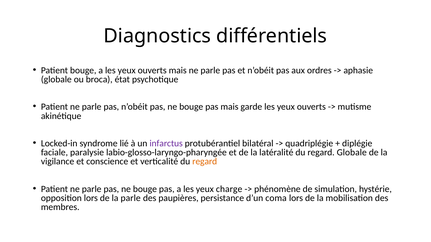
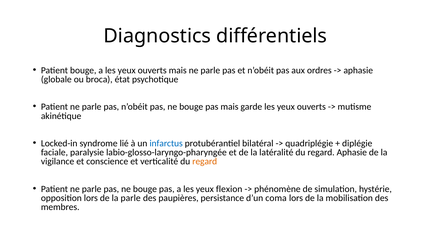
infarctus colour: purple -> blue
regard Globale: Globale -> Aphasie
charge: charge -> flexion
